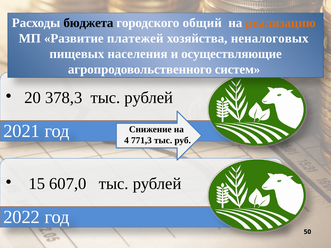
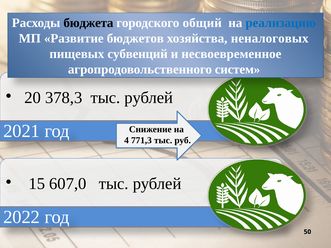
реализацию colour: orange -> blue
платежей: платежей -> бюджетов
населения: населения -> субвенций
осуществляющие: осуществляющие -> несвоевременное
